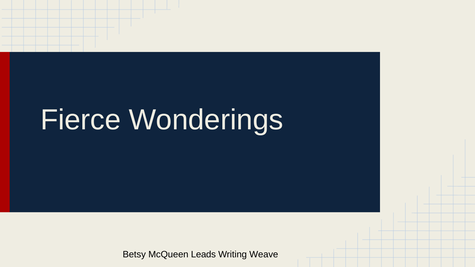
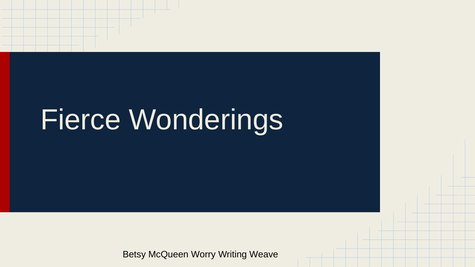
Leads: Leads -> Worry
